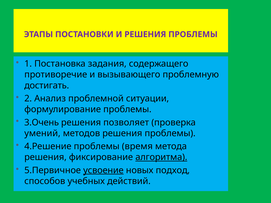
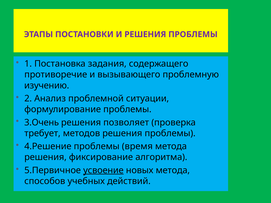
достигать: достигать -> изучению
умений: умений -> требует
алгоритма underline: present -> none
новых подход: подход -> метода
